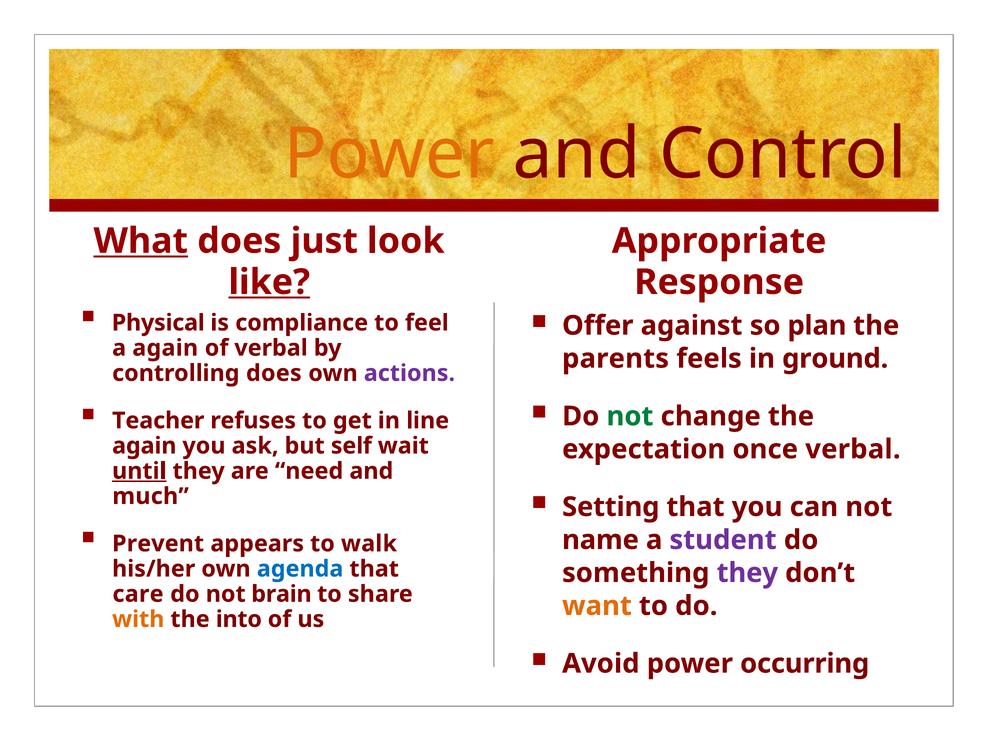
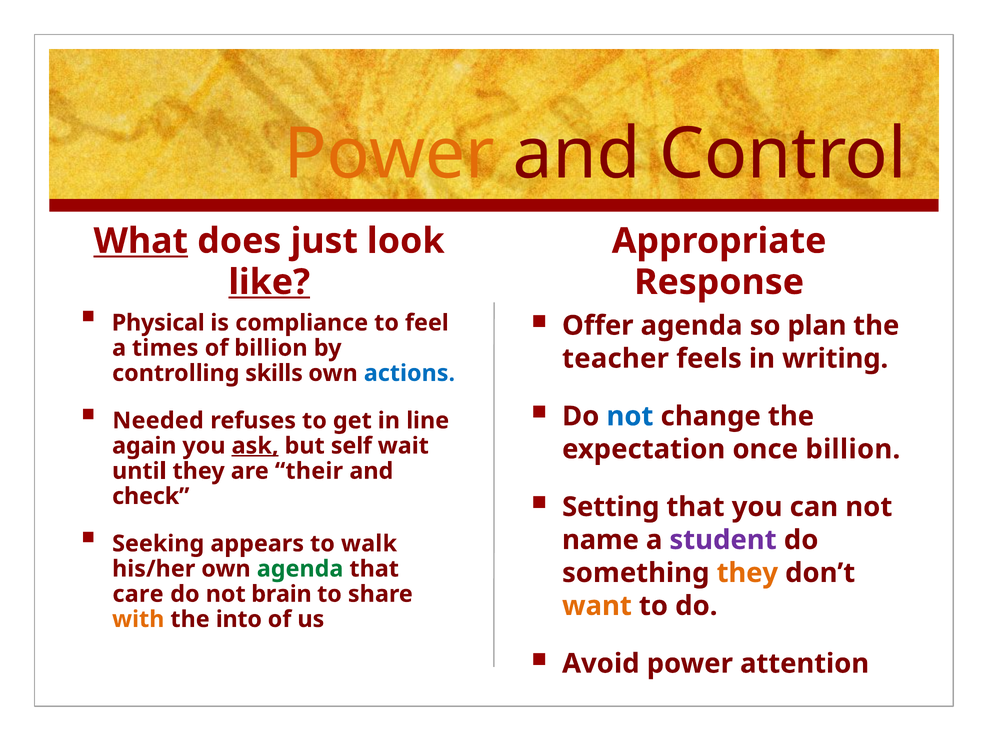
Offer against: against -> agenda
a again: again -> times
of verbal: verbal -> billion
parents: parents -> teacher
ground: ground -> writing
controlling does: does -> skills
actions colour: purple -> blue
not at (630, 416) colour: green -> blue
Teacher: Teacher -> Needed
ask underline: none -> present
once verbal: verbal -> billion
until underline: present -> none
need: need -> their
much: much -> check
Prevent: Prevent -> Seeking
agenda at (300, 569) colour: blue -> green
they at (747, 573) colour: purple -> orange
occurring: occurring -> attention
